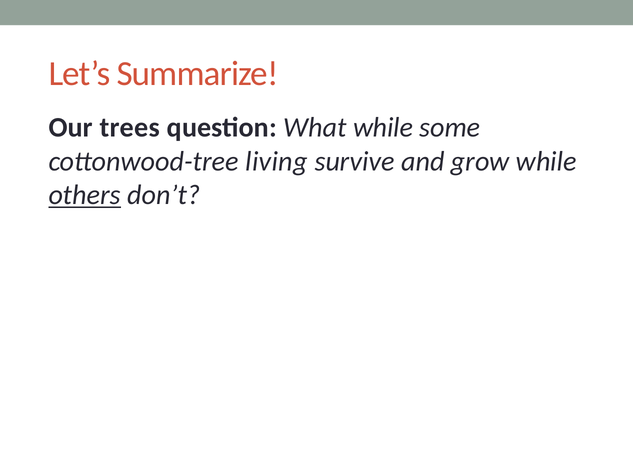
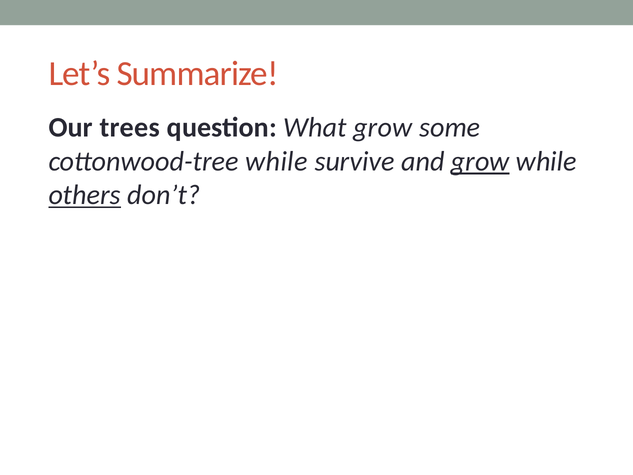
What while: while -> grow
cottonwood-tree living: living -> while
grow at (480, 161) underline: none -> present
